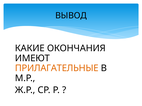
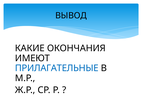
ПРИЛАГАТЕЛЬНЫЕ colour: orange -> blue
